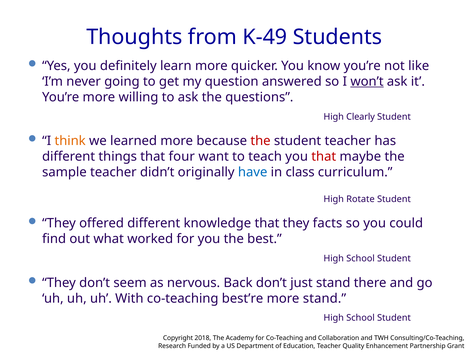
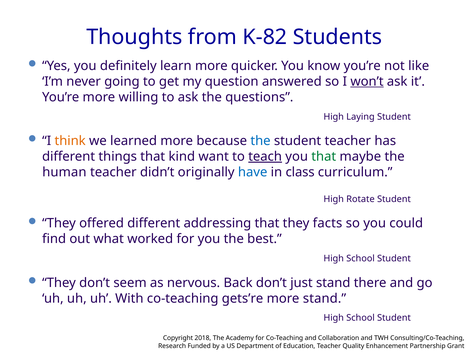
K-49: K-49 -> K-82
Clearly: Clearly -> Laying
the at (261, 141) colour: red -> blue
four: four -> kind
teach underline: none -> present
that at (324, 156) colour: red -> green
sample: sample -> human
knowledge: knowledge -> addressing
best’re: best’re -> gets’re
